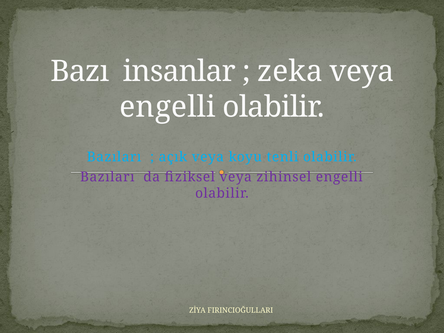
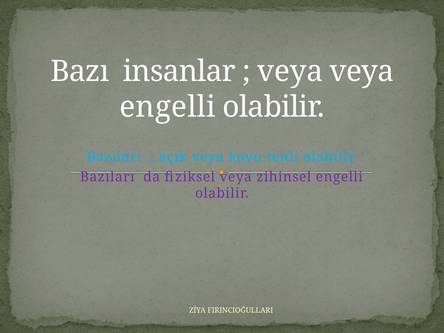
zeka at (290, 71): zeka -> veya
